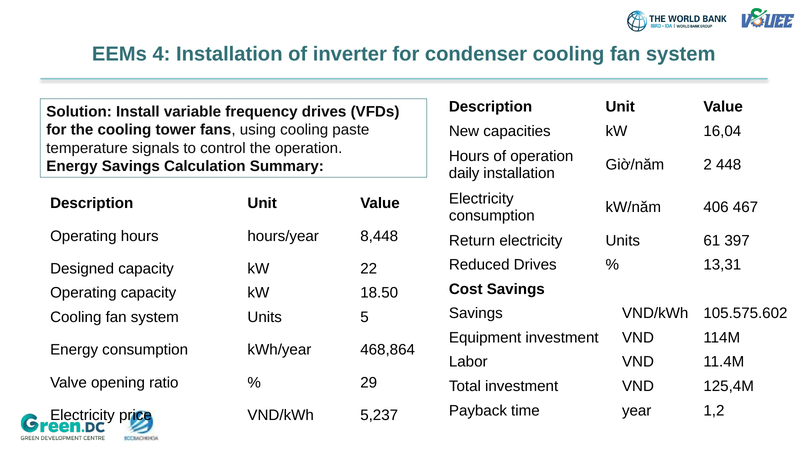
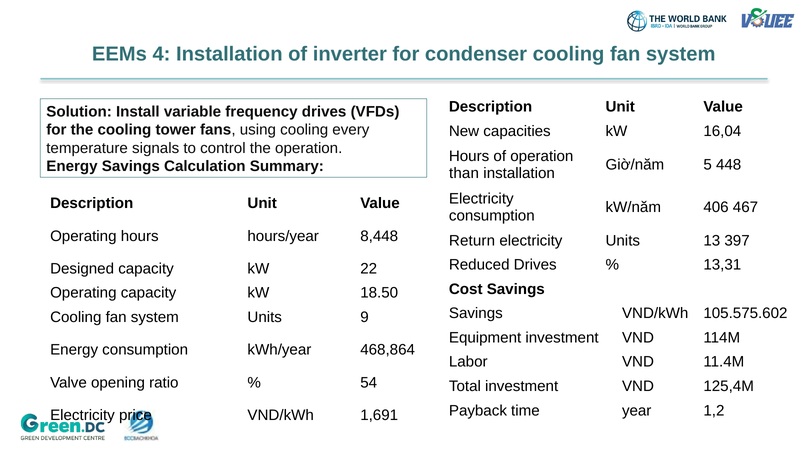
paste: paste -> every
2: 2 -> 5
daily: daily -> than
61: 61 -> 13
5: 5 -> 9
29: 29 -> 54
5,237: 5,237 -> 1,691
